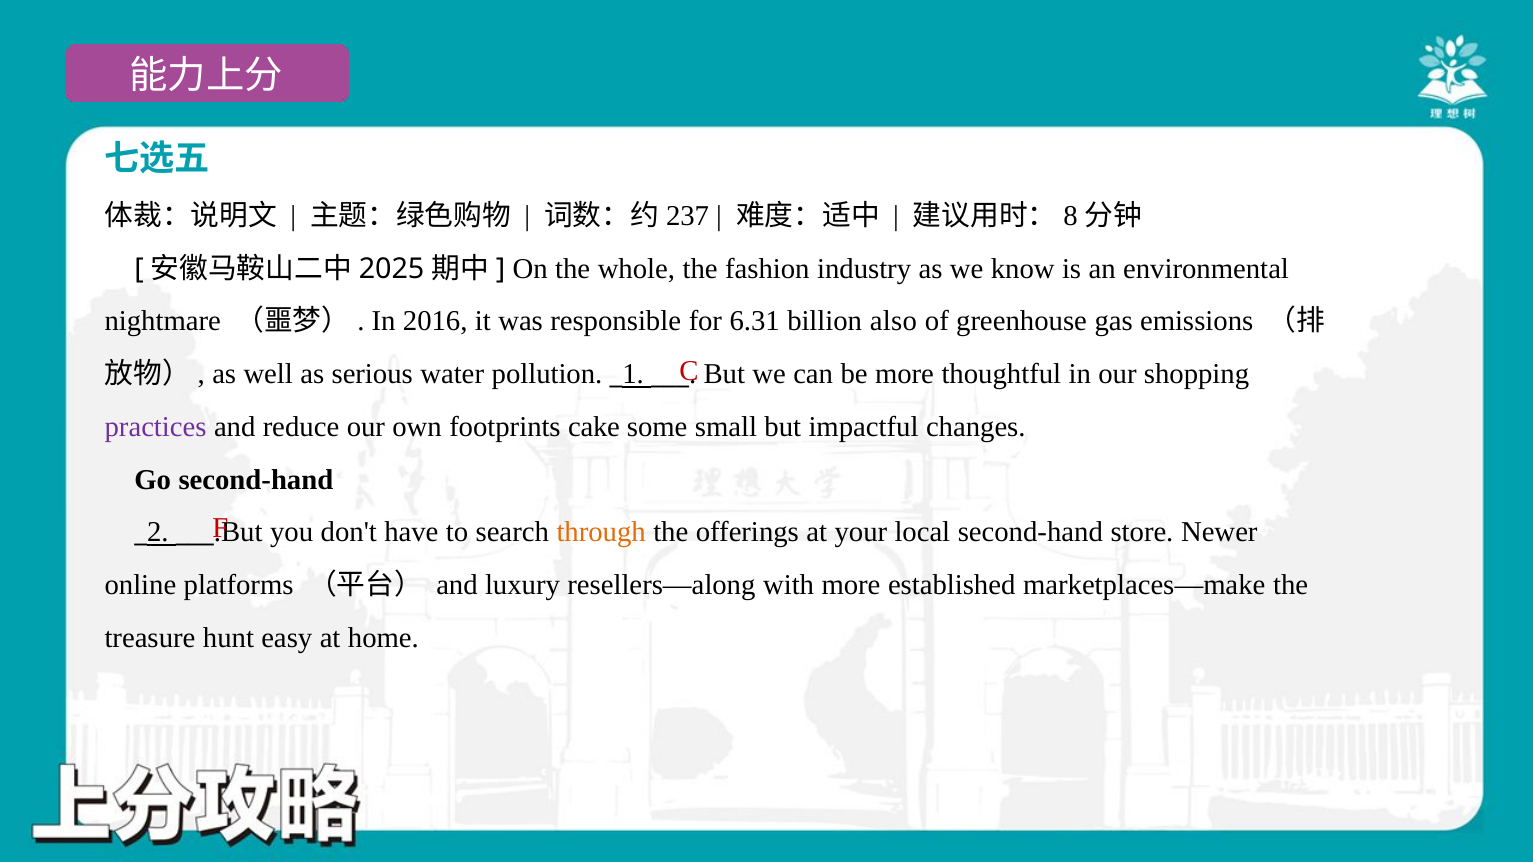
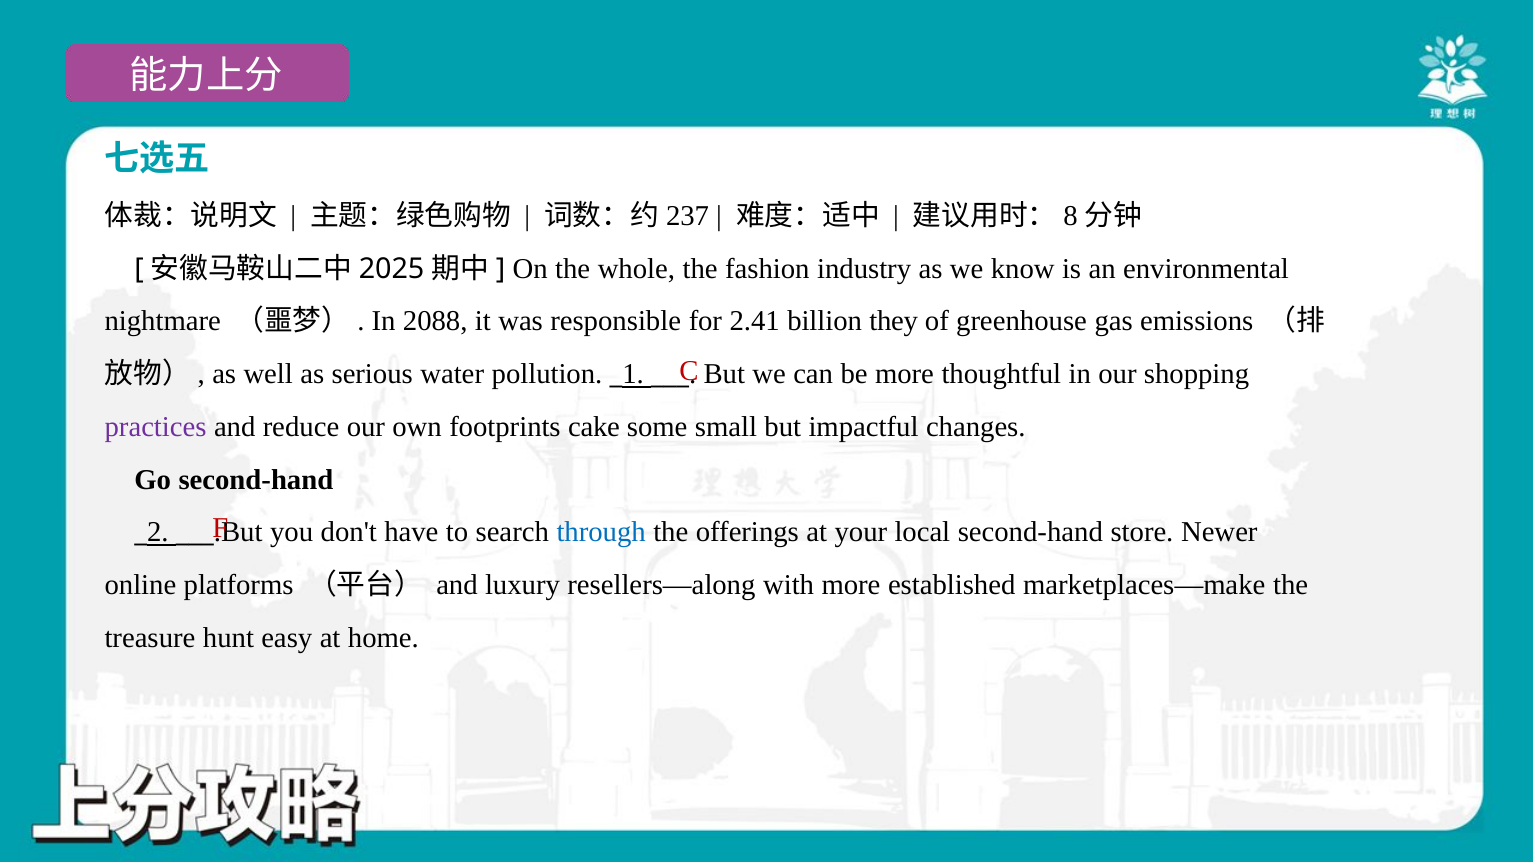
2016: 2016 -> 2088
6.31: 6.31 -> 2.41
also: also -> they
through colour: orange -> blue
